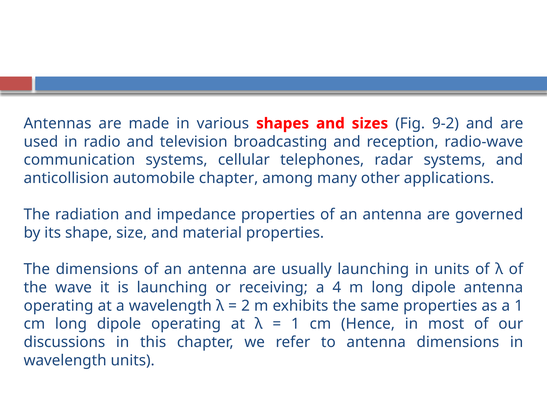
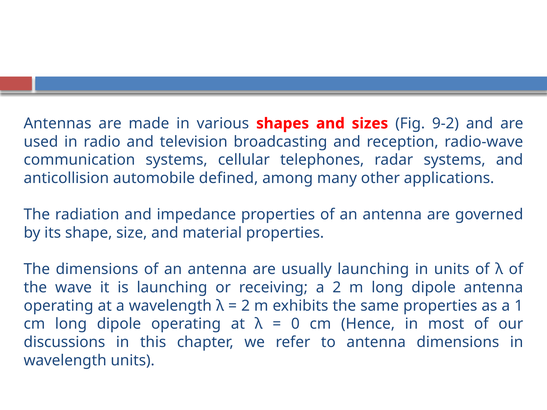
automobile chapter: chapter -> defined
a 4: 4 -> 2
1 at (295, 324): 1 -> 0
